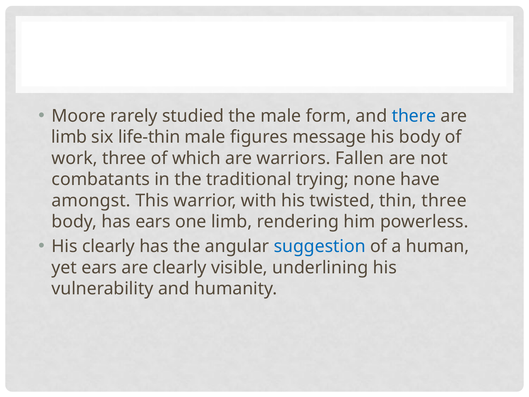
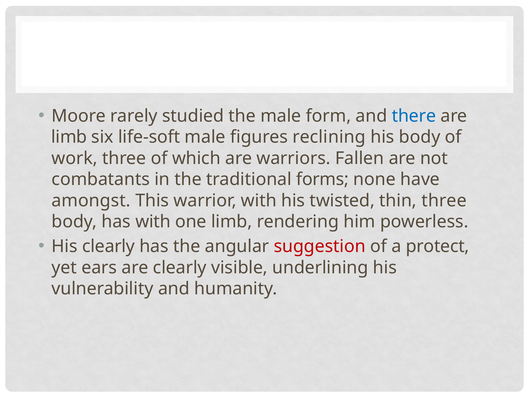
life-thin: life-thin -> life-soft
message: message -> reclining
trying: trying -> forms
has ears: ears -> with
suggestion colour: blue -> red
human: human -> protect
